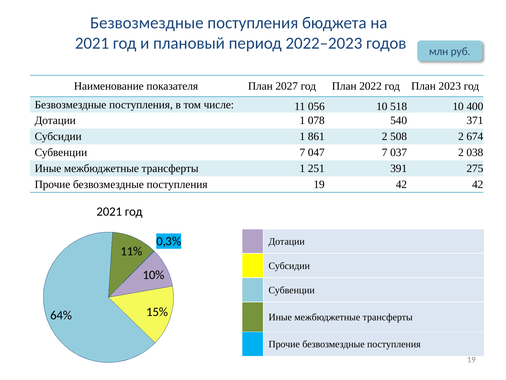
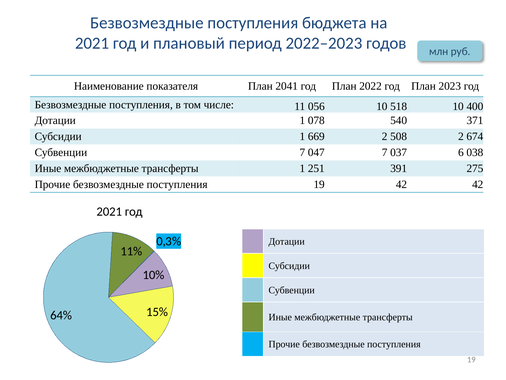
2027: 2027 -> 2041
861: 861 -> 669
037 2: 2 -> 6
